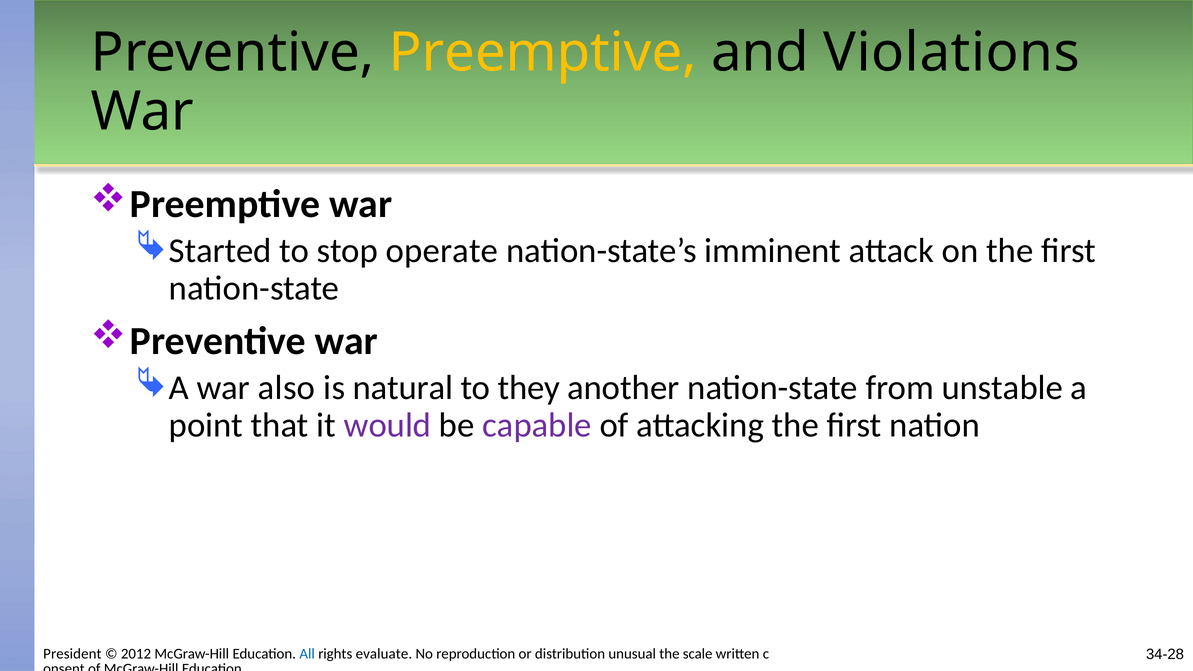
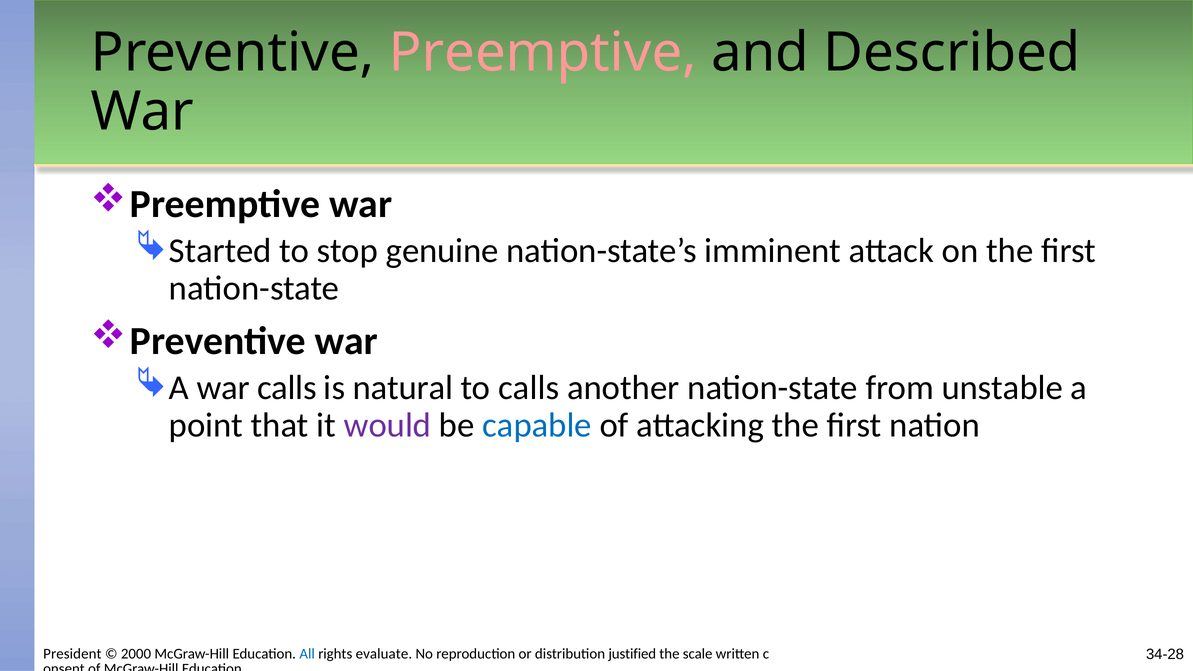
Preemptive at (543, 53) colour: yellow -> pink
Violations: Violations -> Described
operate: operate -> genuine
war also: also -> calls
to they: they -> calls
capable colour: purple -> blue
2012: 2012 -> 2000
unusual: unusual -> justified
